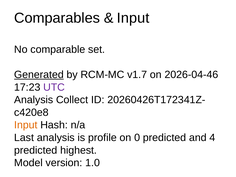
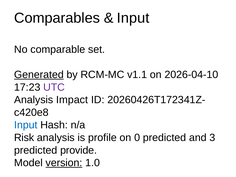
v1.7: v1.7 -> v1.1
2026-04-46: 2026-04-46 -> 2026-04-10
Collect: Collect -> Impact
Input at (26, 125) colour: orange -> blue
Last: Last -> Risk
4: 4 -> 3
highest: highest -> provide
version underline: none -> present
